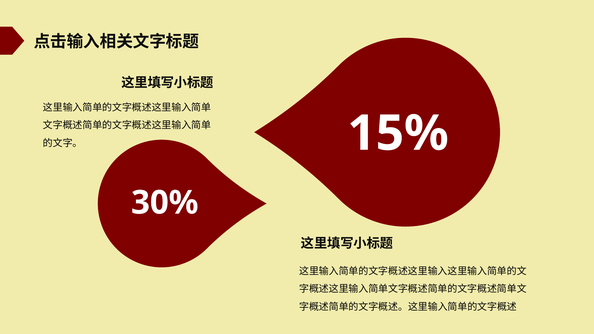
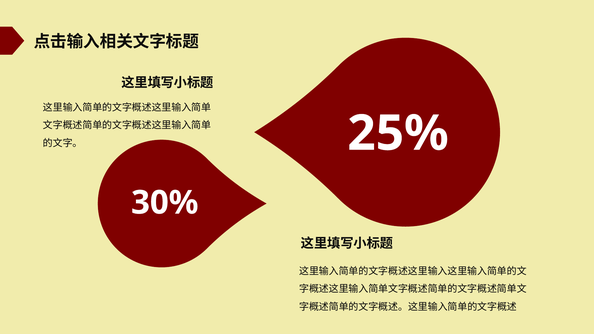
15%: 15% -> 25%
